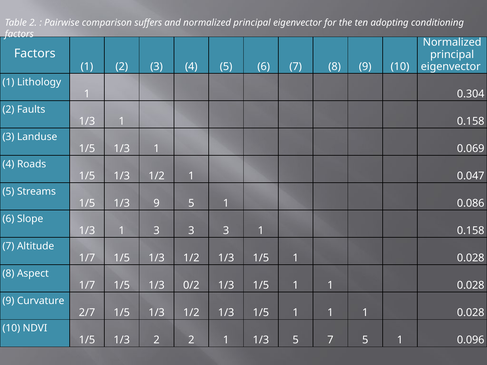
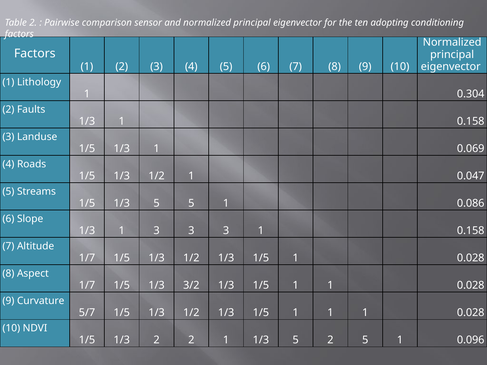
suffers: suffers -> sensor
1/5 1/3 9: 9 -> 5
0/2: 0/2 -> 3/2
2/7: 2/7 -> 5/7
5 7: 7 -> 2
